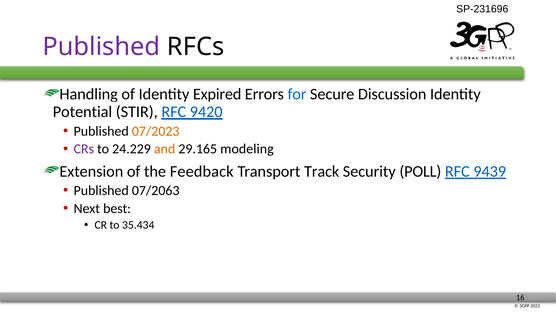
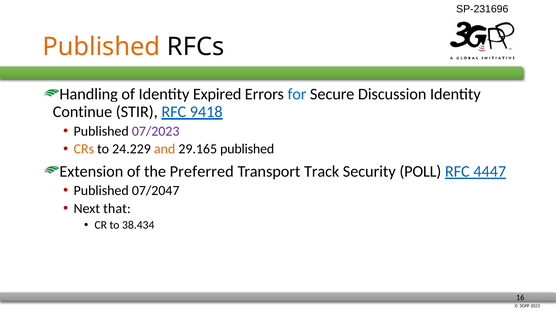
Published at (101, 47) colour: purple -> orange
Potential: Potential -> Continue
9420: 9420 -> 9418
07/2023 colour: orange -> purple
CRs colour: purple -> orange
29.165 modeling: modeling -> published
Feedback: Feedback -> Preferred
9439: 9439 -> 4447
07/2063: 07/2063 -> 07/2047
best: best -> that
35.434: 35.434 -> 38.434
